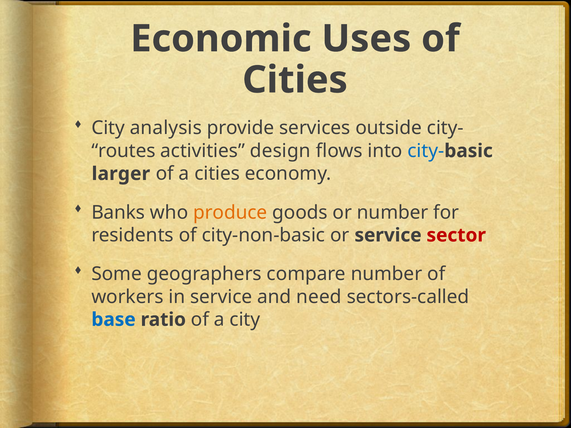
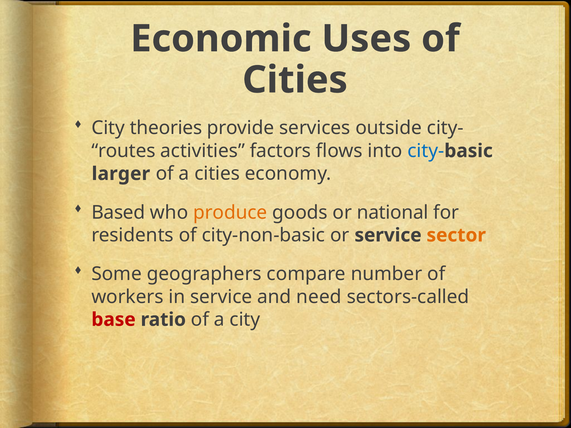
analysis: analysis -> theories
design: design -> factors
Banks: Banks -> Based
or number: number -> national
sector colour: red -> orange
base colour: blue -> red
